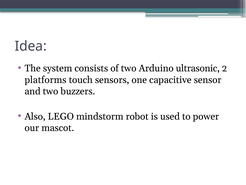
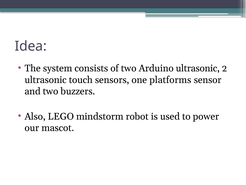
platforms at (46, 80): platforms -> ultrasonic
capacitive: capacitive -> platforms
